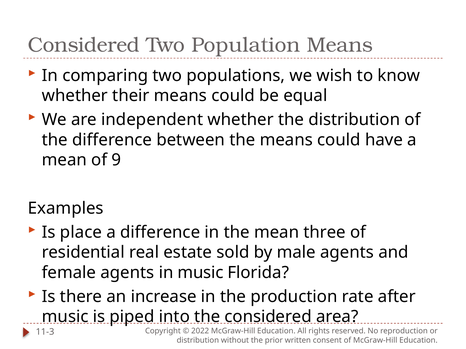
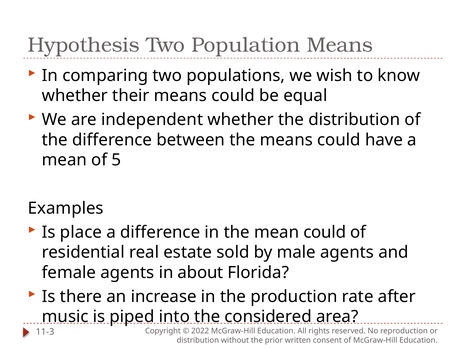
Considered at (84, 45): Considered -> Hypothesis
9: 9 -> 5
mean three: three -> could
in music: music -> about
